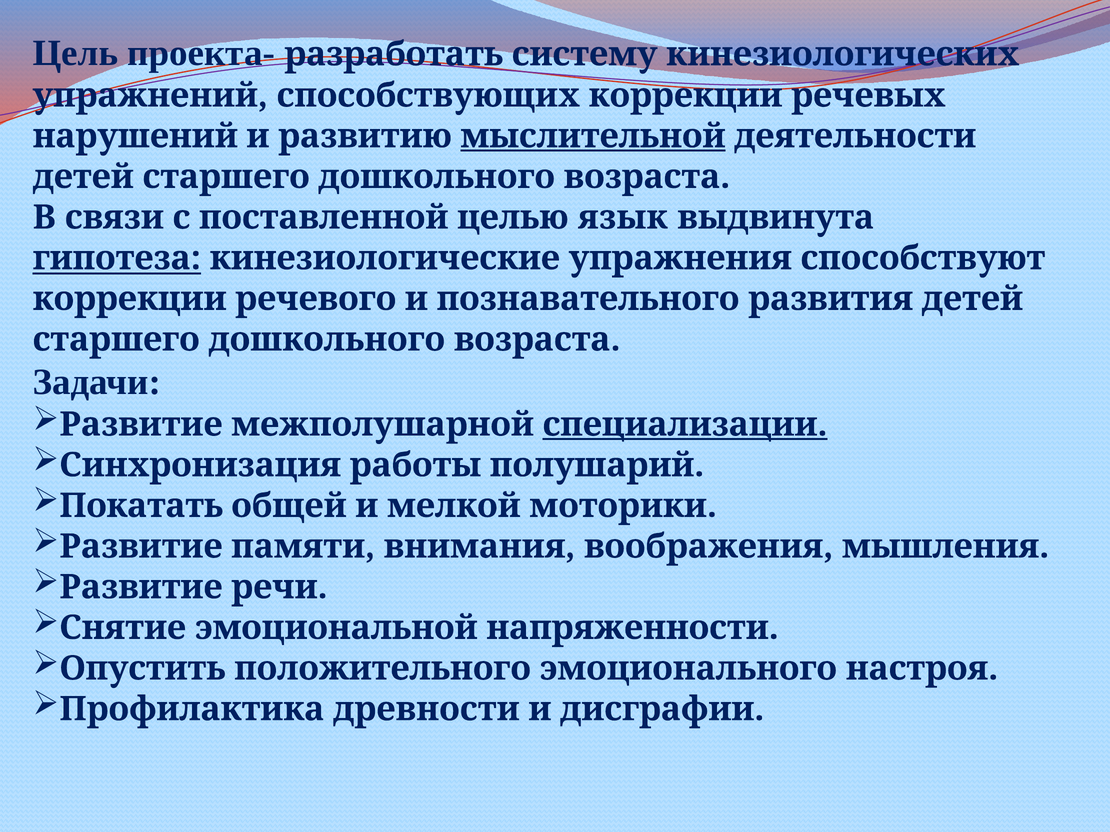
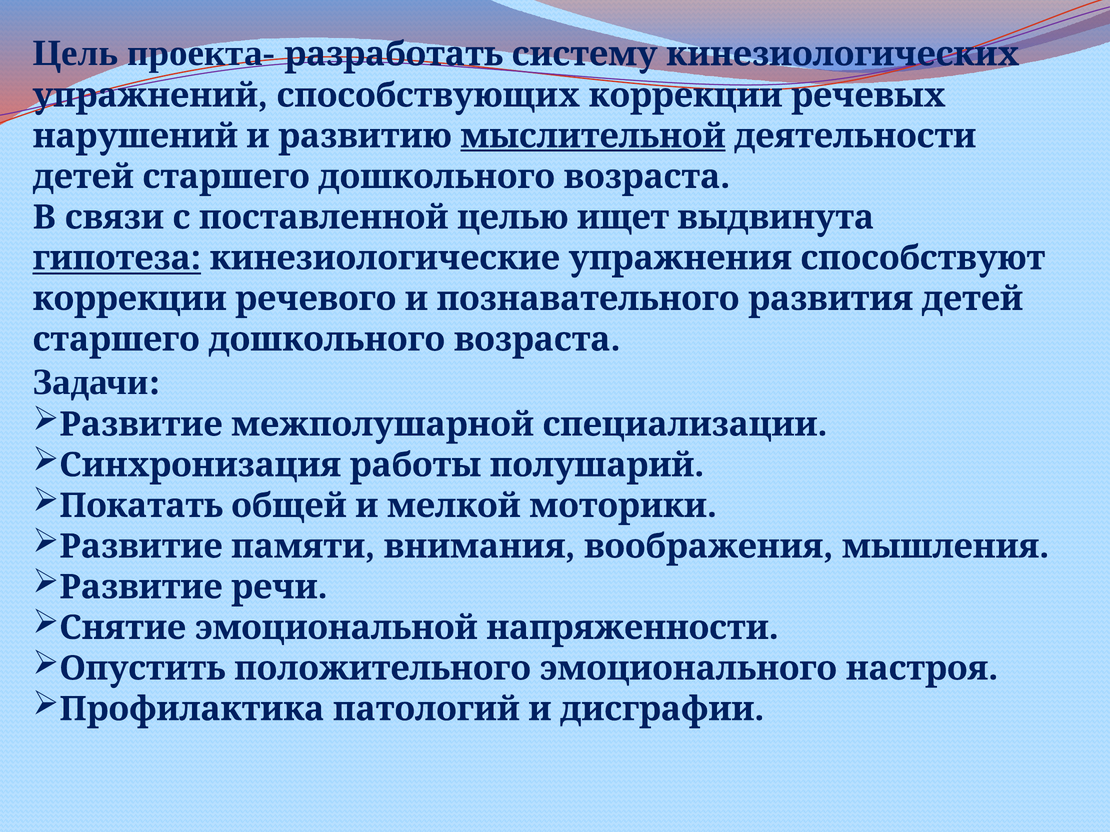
язык: язык -> ищет
специализации underline: present -> none
древности: древности -> патологий
